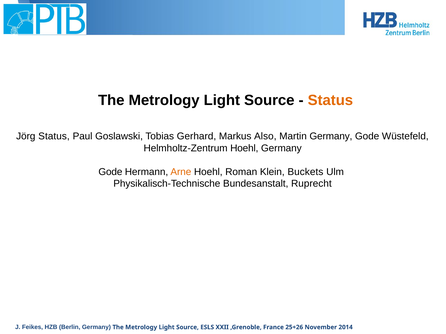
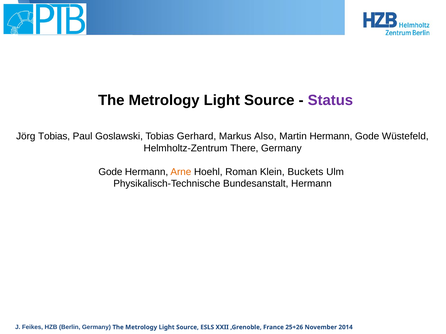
Status at (330, 100) colour: orange -> purple
Jörg Status: Status -> Tobias
Martin Germany: Germany -> Hermann
Helmholtz-Zentrum Hoehl: Hoehl -> There
Bundesanstalt Ruprecht: Ruprecht -> Hermann
